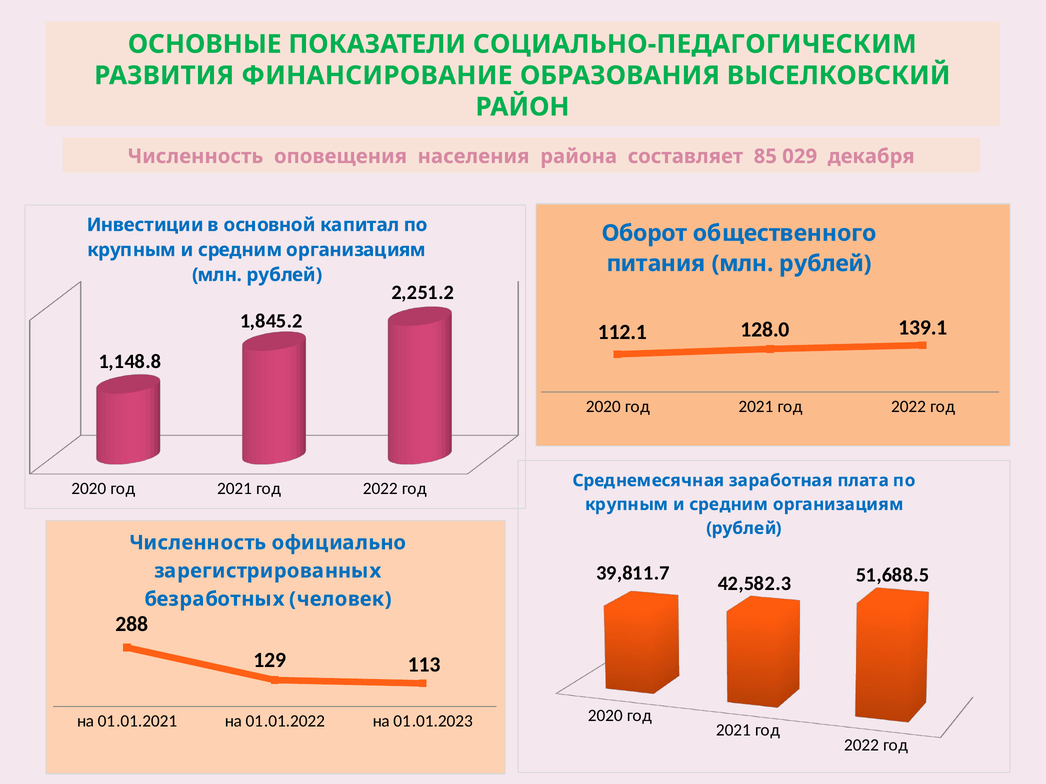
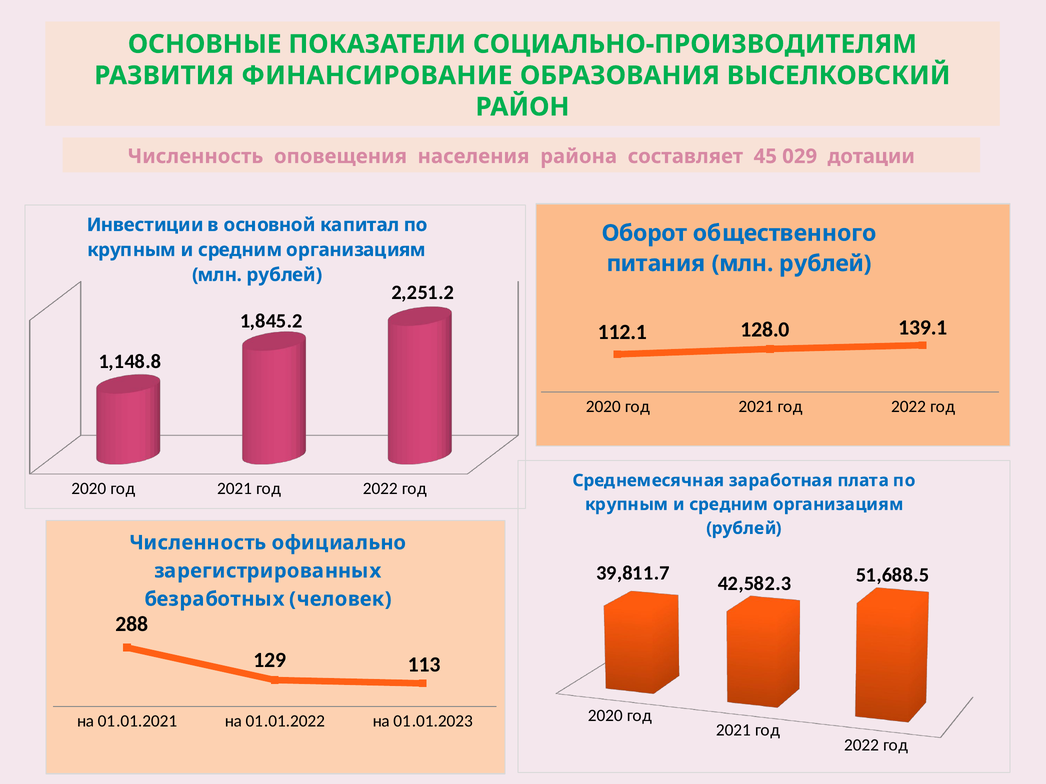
СОЦИАЛЬНО-ПЕДАГОГИЧЕСКИМ: СОЦИАЛЬНО-ПЕДАГОГИЧЕСКИМ -> СОЦИАЛЬНО-ПРОИЗВОДИТЕЛЯМ
85: 85 -> 45
декабря: декабря -> дотации
